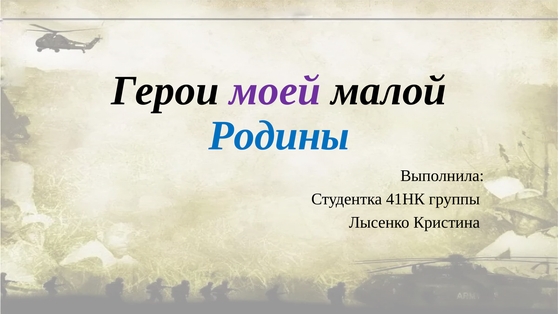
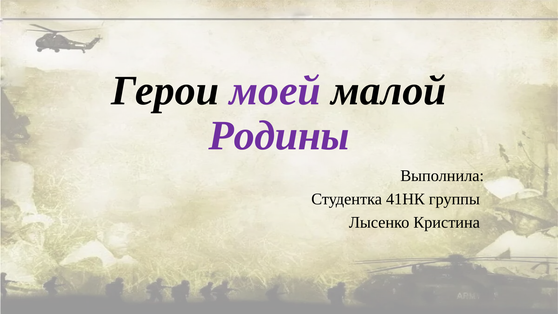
Родины colour: blue -> purple
